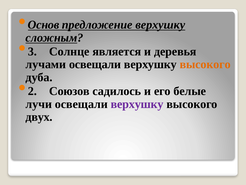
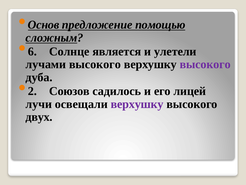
предложение верхушку: верхушку -> помощью
3: 3 -> 6
деревья: деревья -> улетели
лучами освещали: освещали -> высокого
высокого at (205, 64) colour: orange -> purple
белые: белые -> лицей
